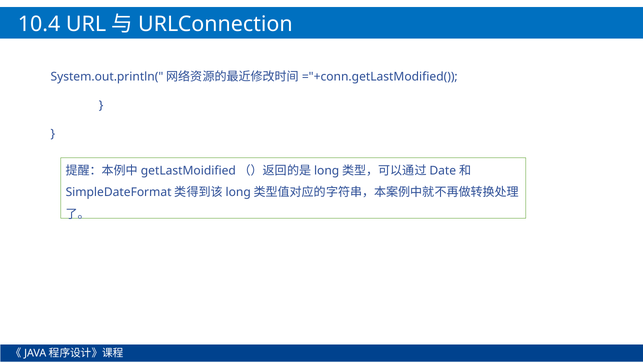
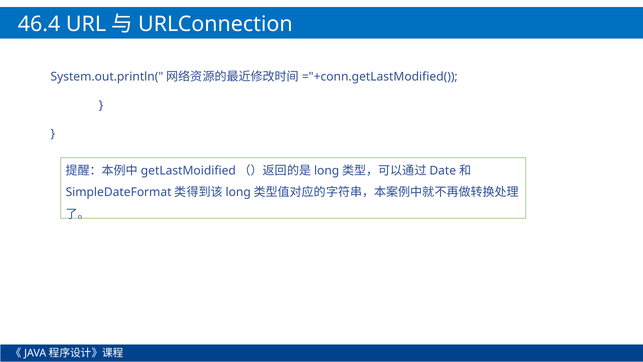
10.4: 10.4 -> 46.4
